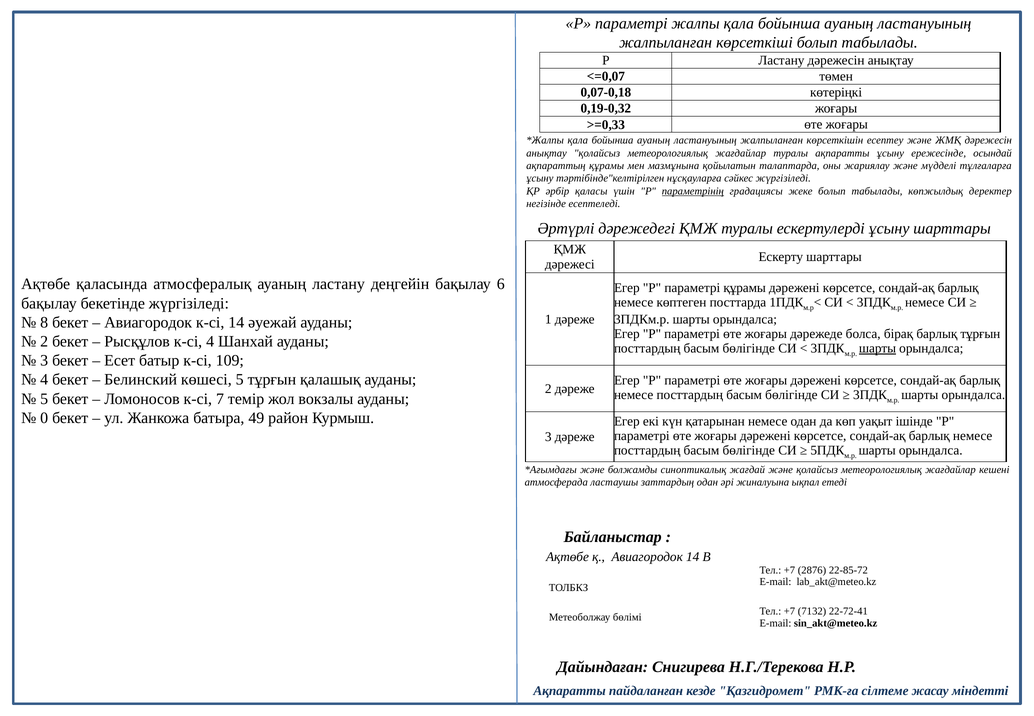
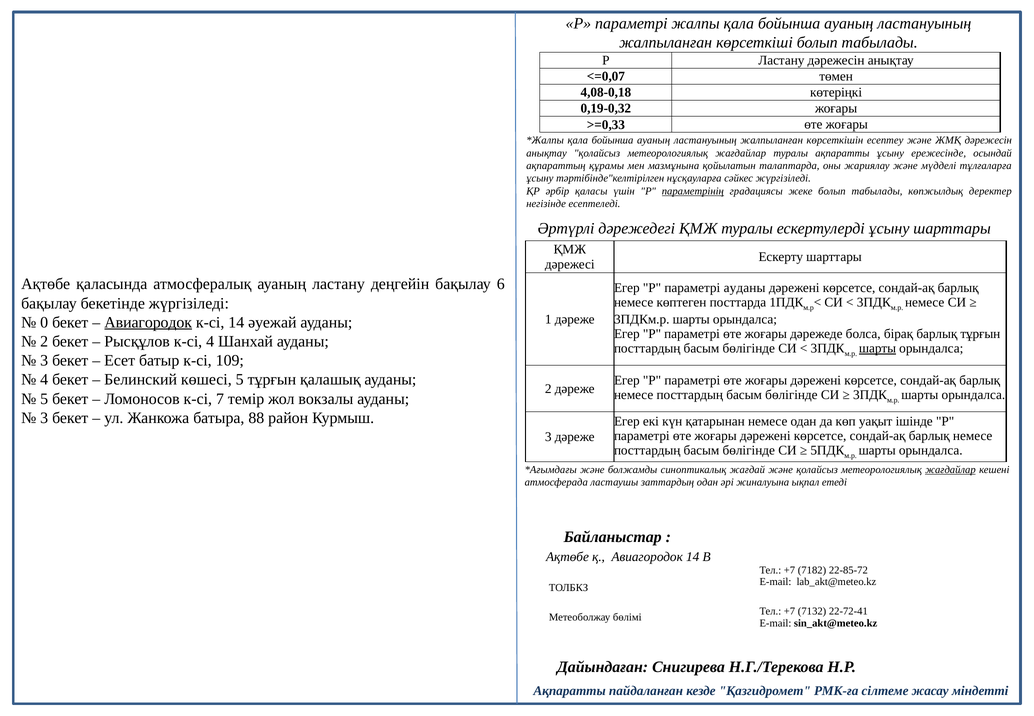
0,07-0,18: 0,07-0,18 -> 4,08-0,18
параметрі құрамы: құрамы -> ауданы
8: 8 -> 0
Авиагородок at (148, 322) underline: none -> present
0 at (44, 418): 0 -> 3
49: 49 -> 88
жағдайлар at (950, 469) underline: none -> present
2876: 2876 -> 7182
